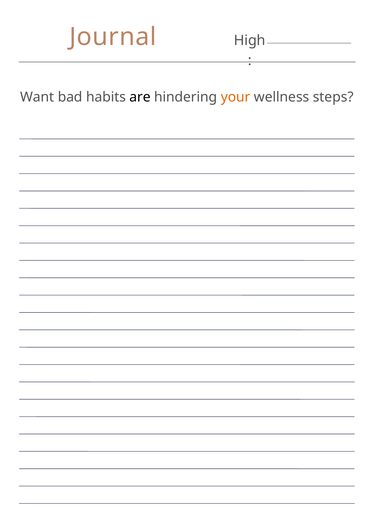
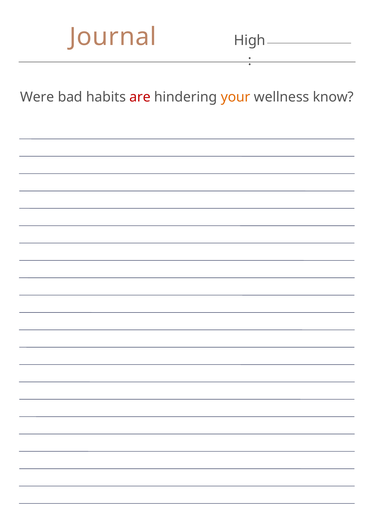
Want: Want -> Were
are colour: black -> red
steps: steps -> know
